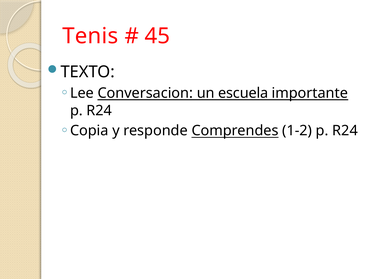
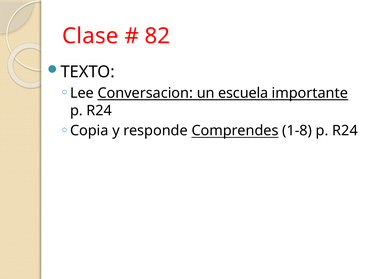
Tenis: Tenis -> Clase
45: 45 -> 82
1-2: 1-2 -> 1-8
